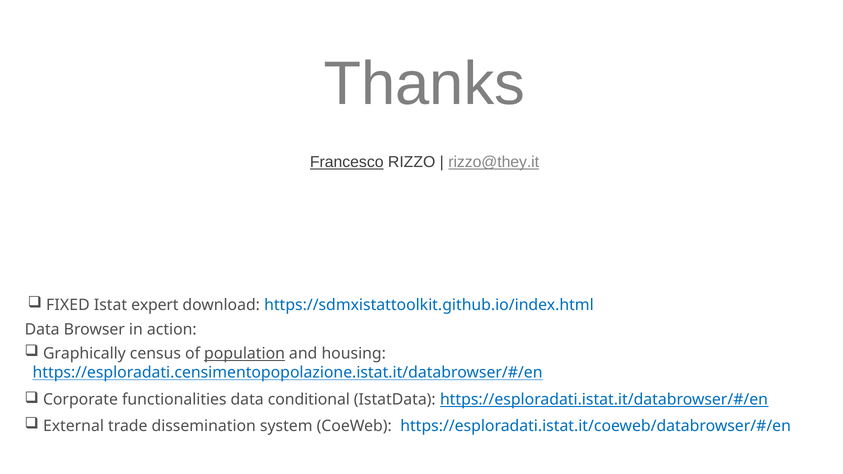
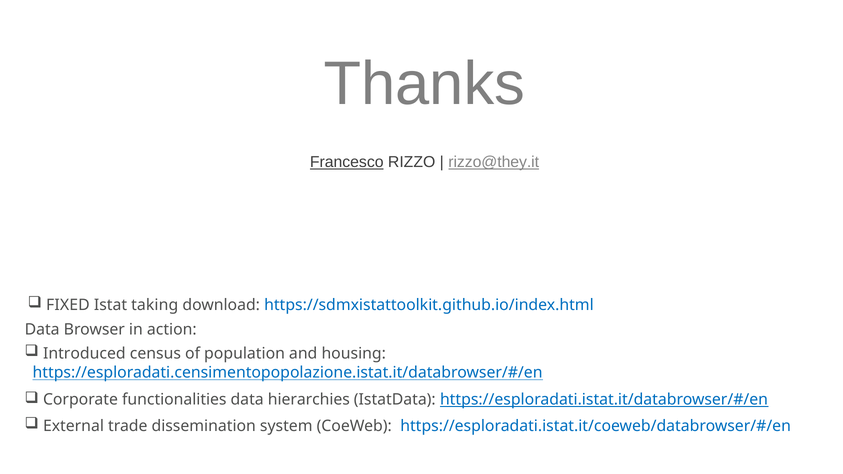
expert: expert -> taking
Graphically: Graphically -> Introduced
population underline: present -> none
conditional: conditional -> hierarchies
